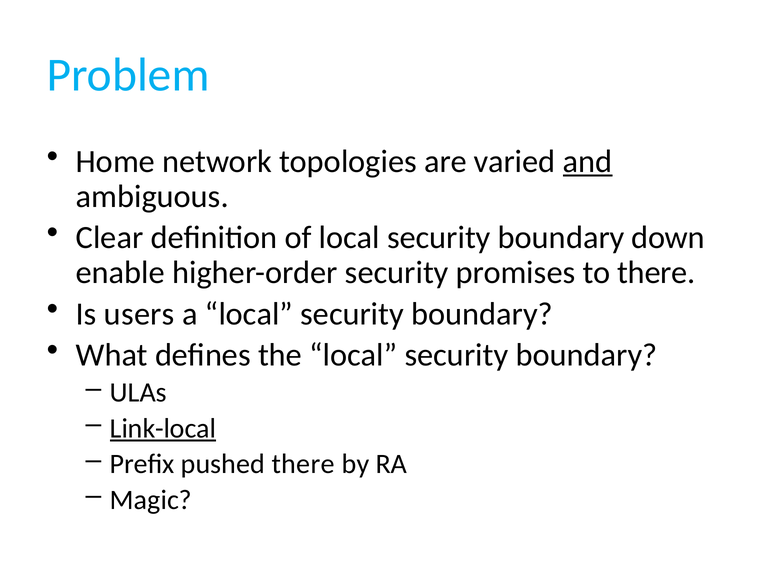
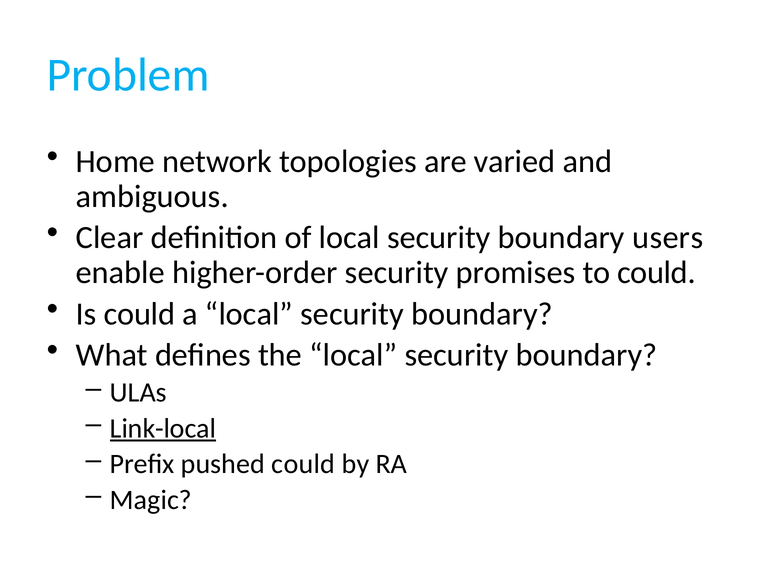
and underline: present -> none
down: down -> users
to there: there -> could
Is users: users -> could
pushed there: there -> could
